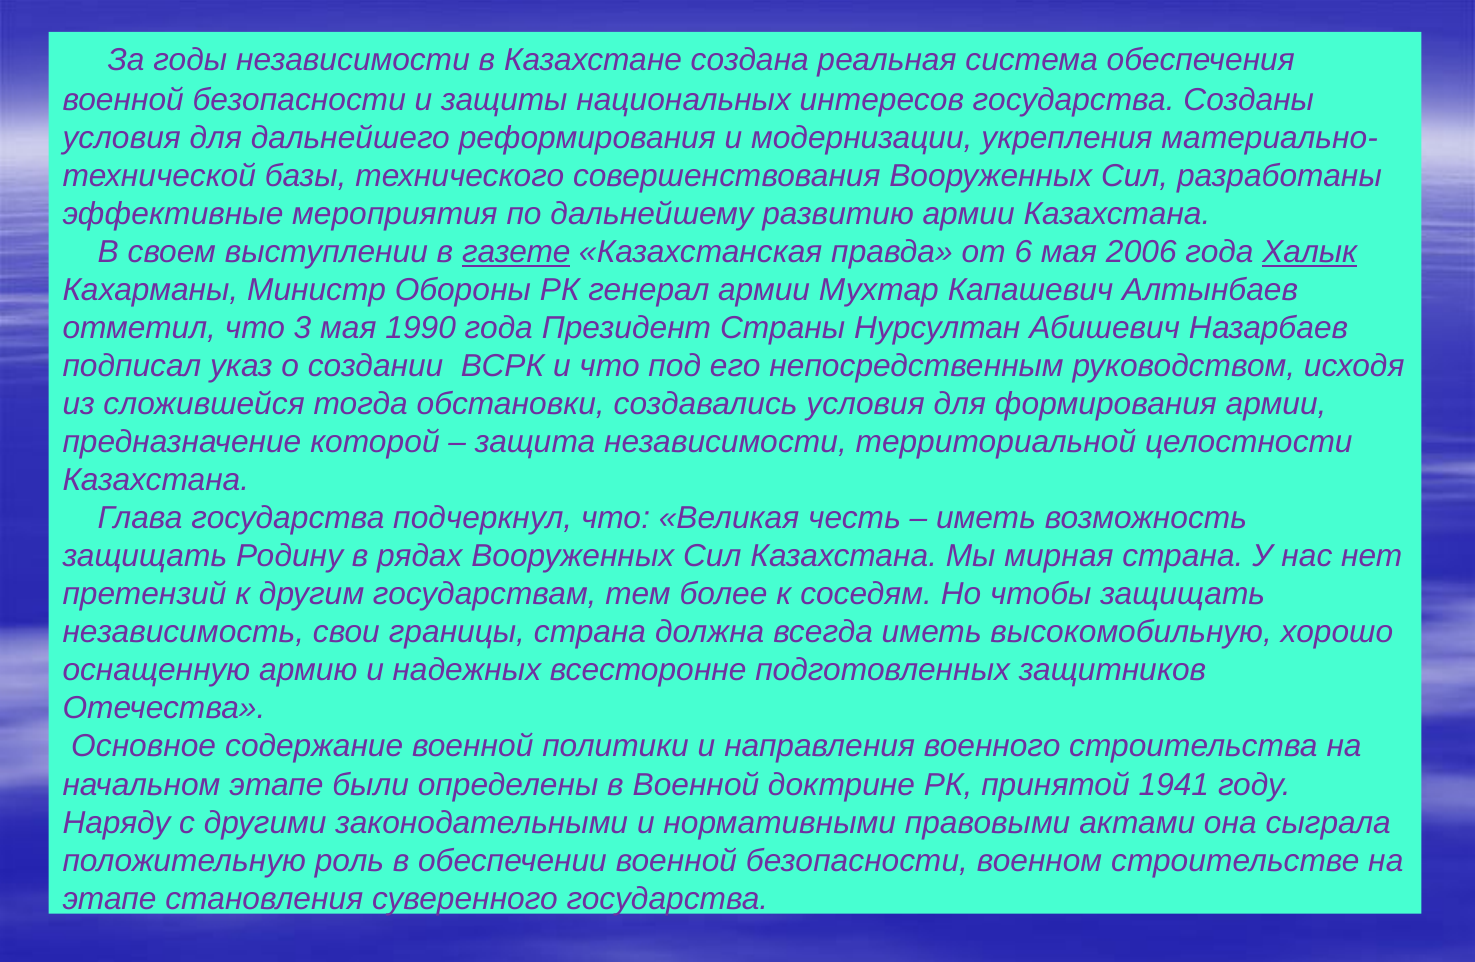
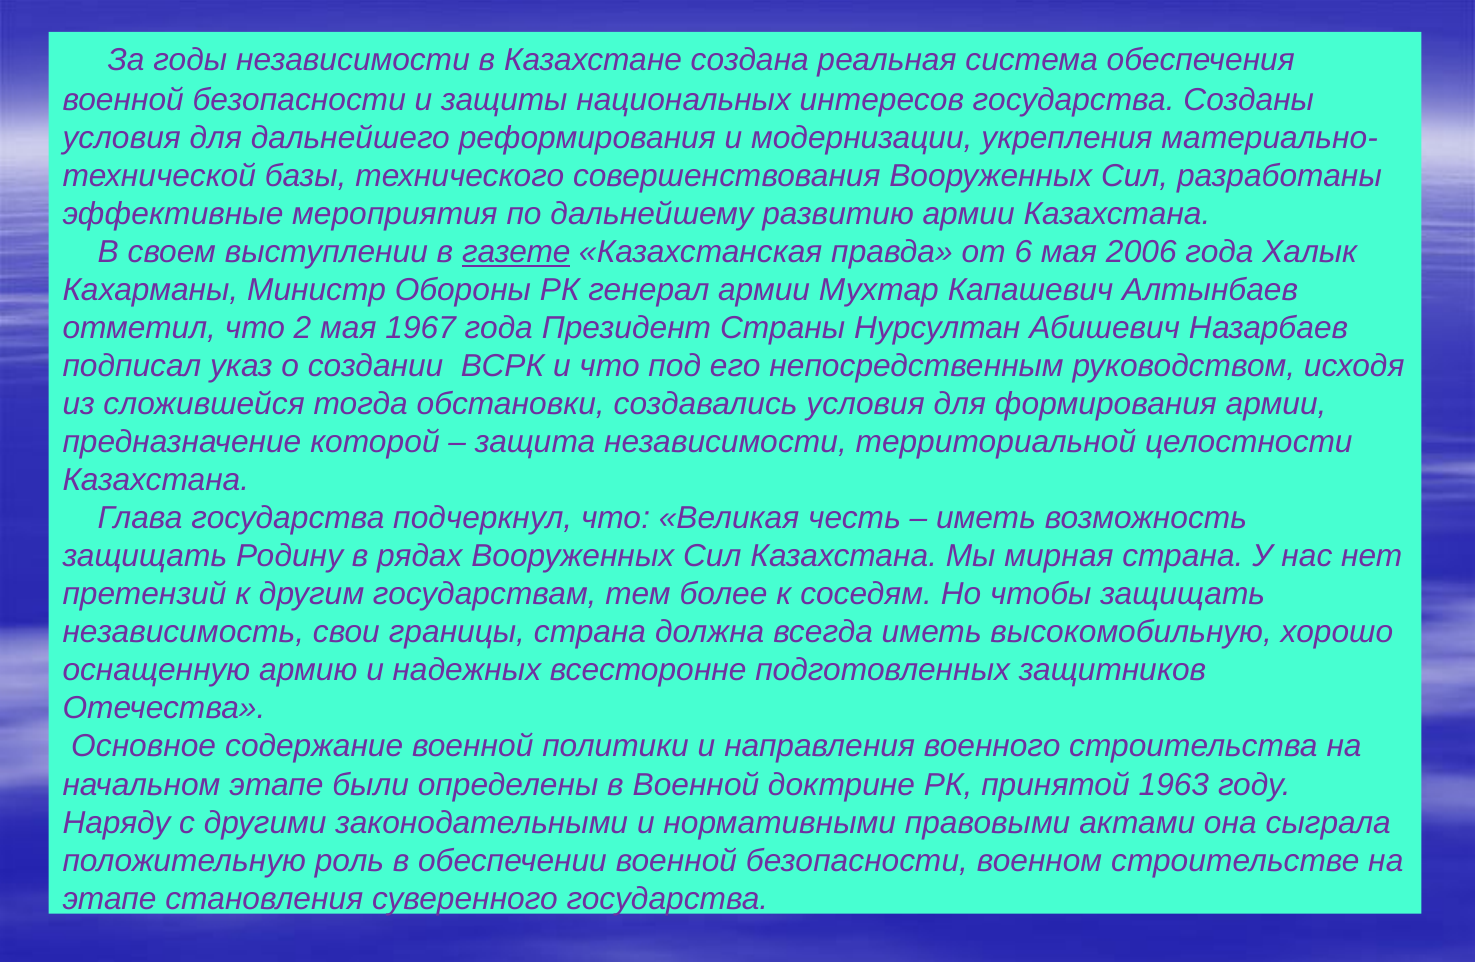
Халык underline: present -> none
3: 3 -> 2
1990: 1990 -> 1967
1941: 1941 -> 1963
